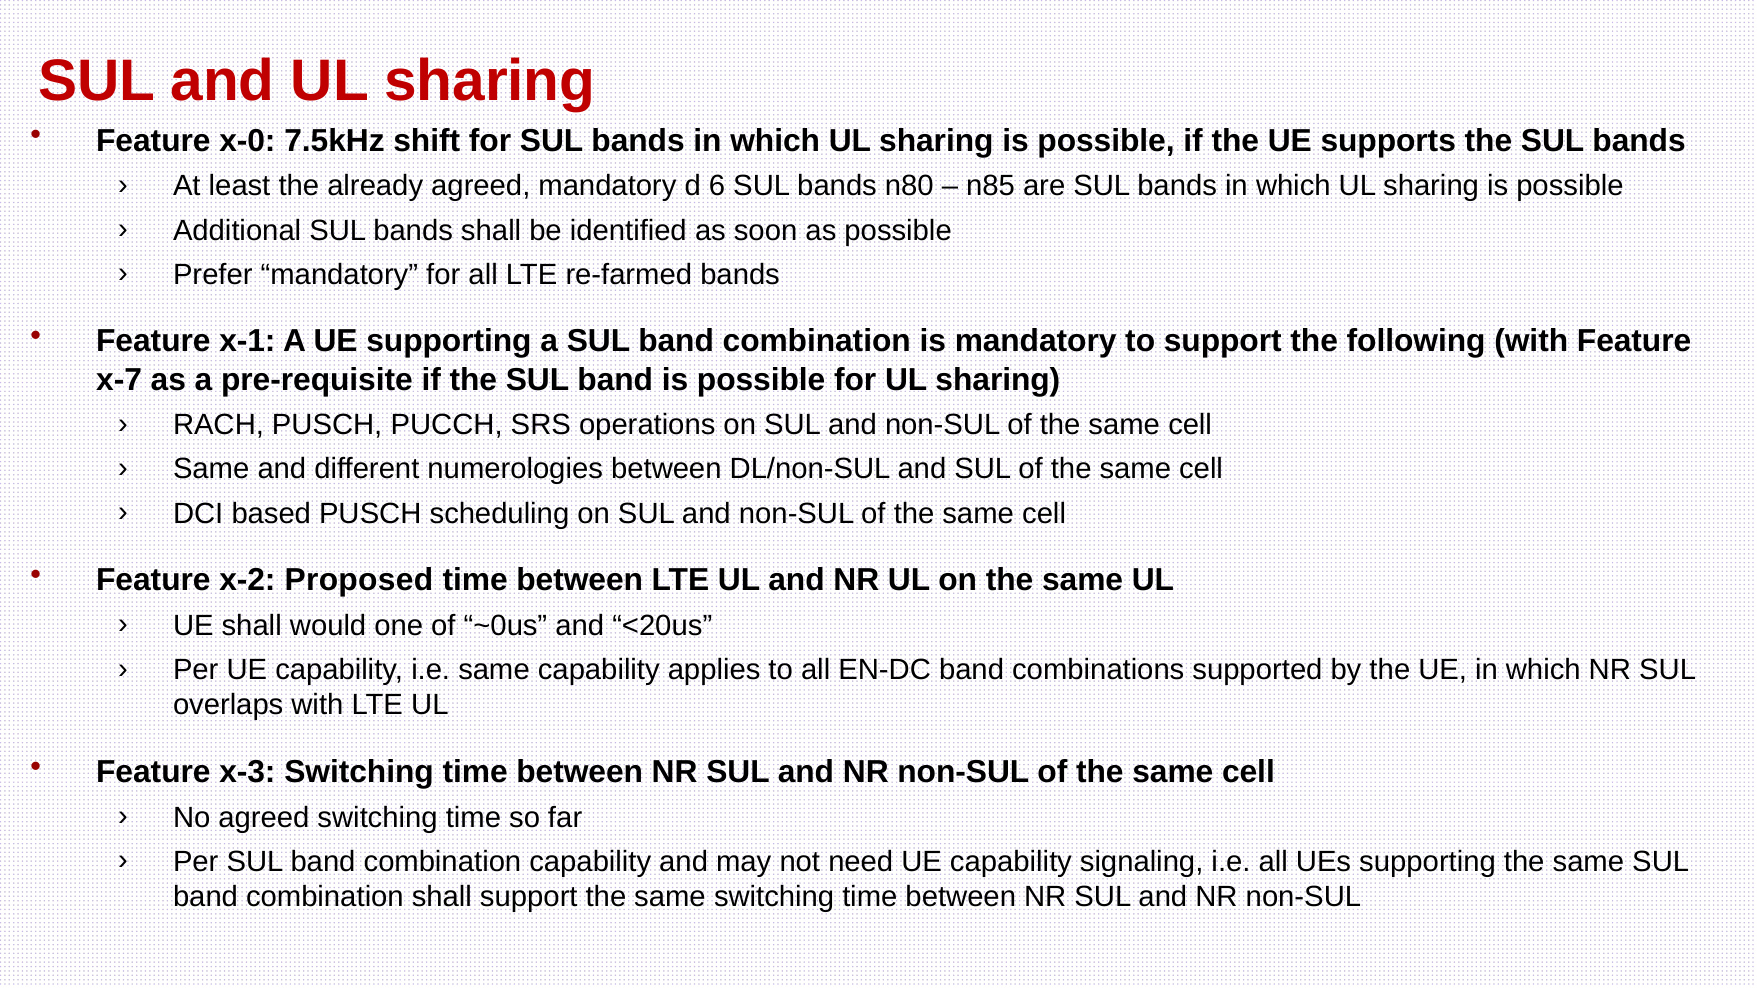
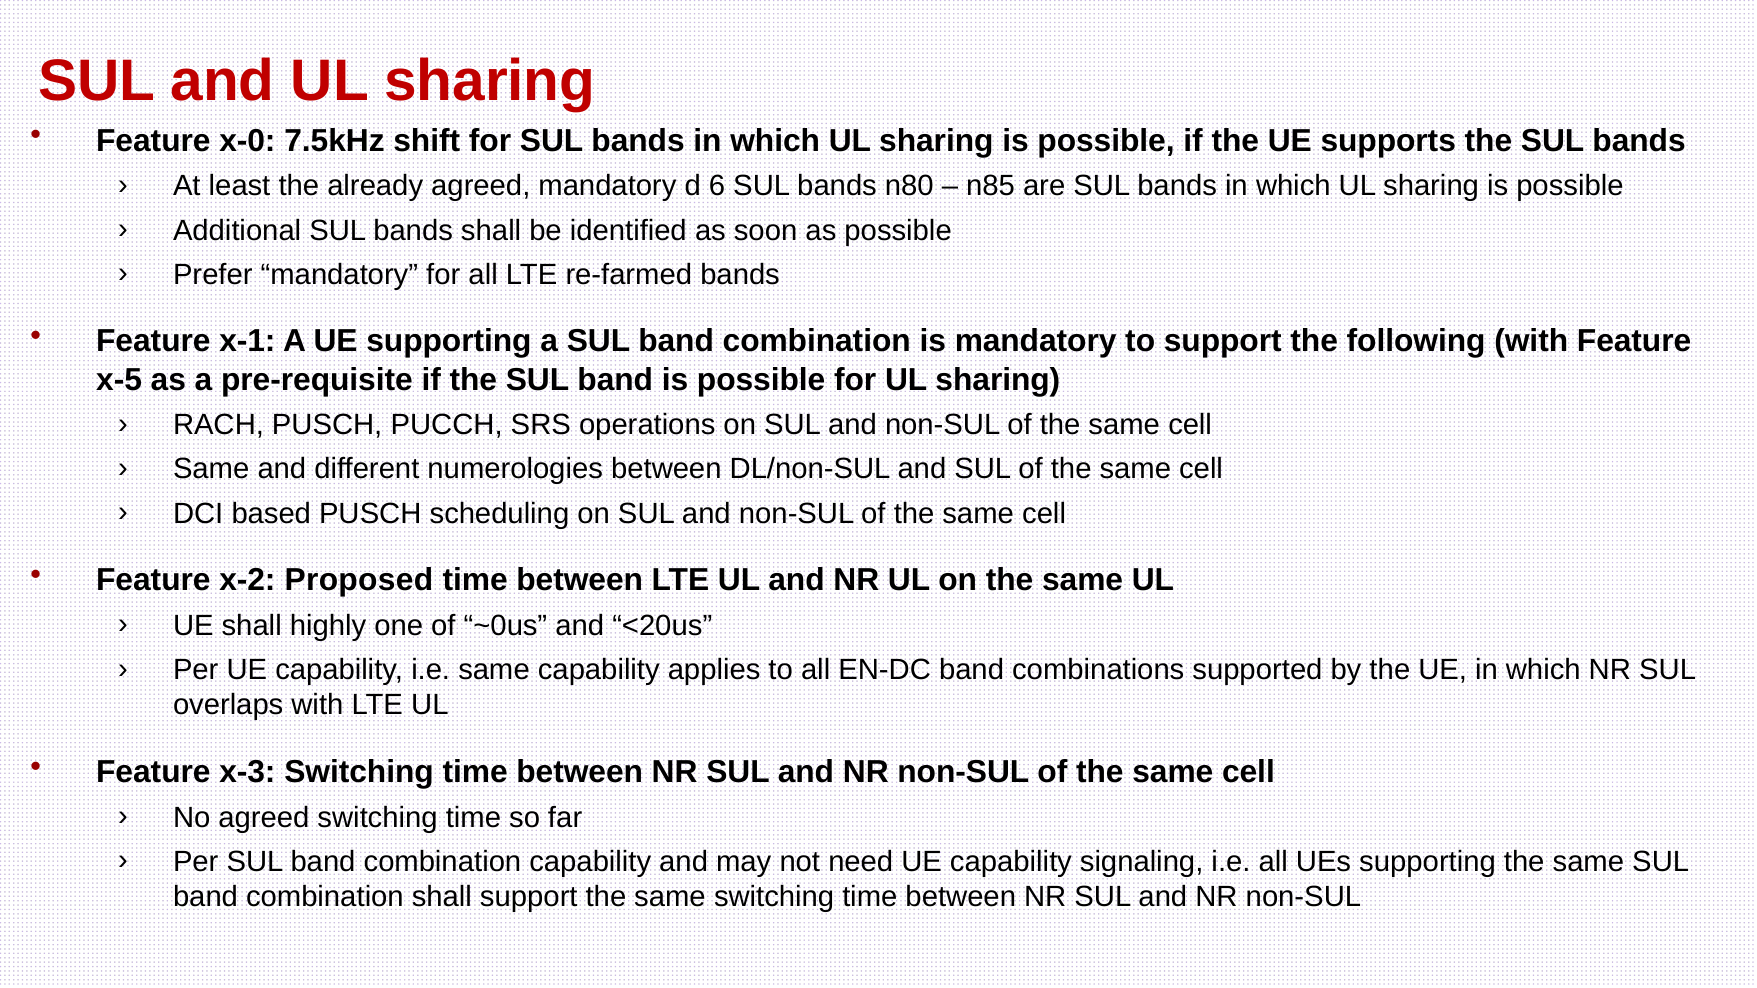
x-7: x-7 -> x-5
would: would -> highly
